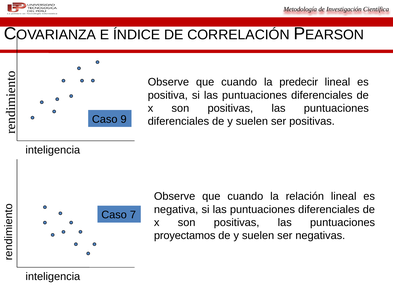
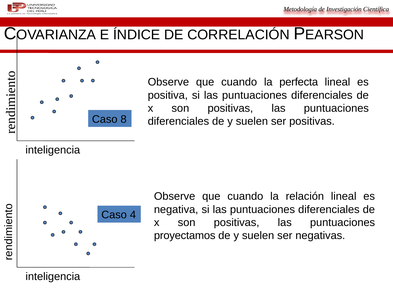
predecir: predecir -> perfecta
9: 9 -> 8
7: 7 -> 4
